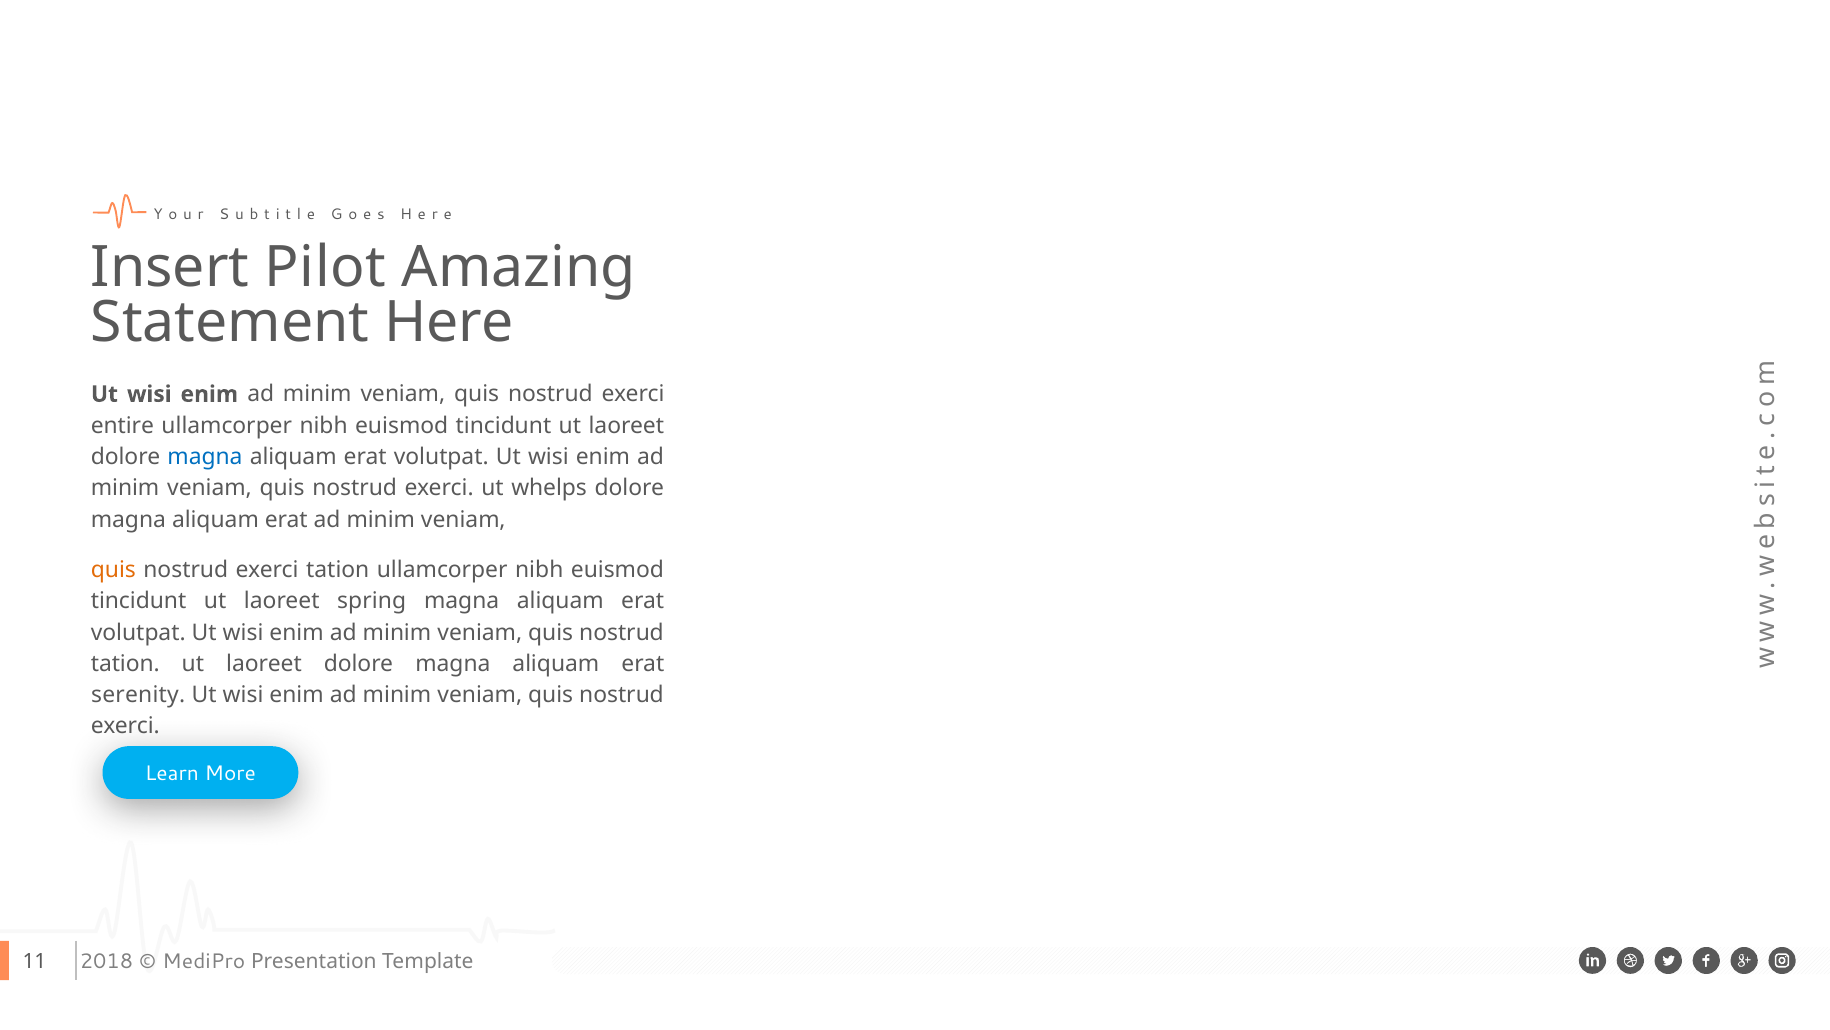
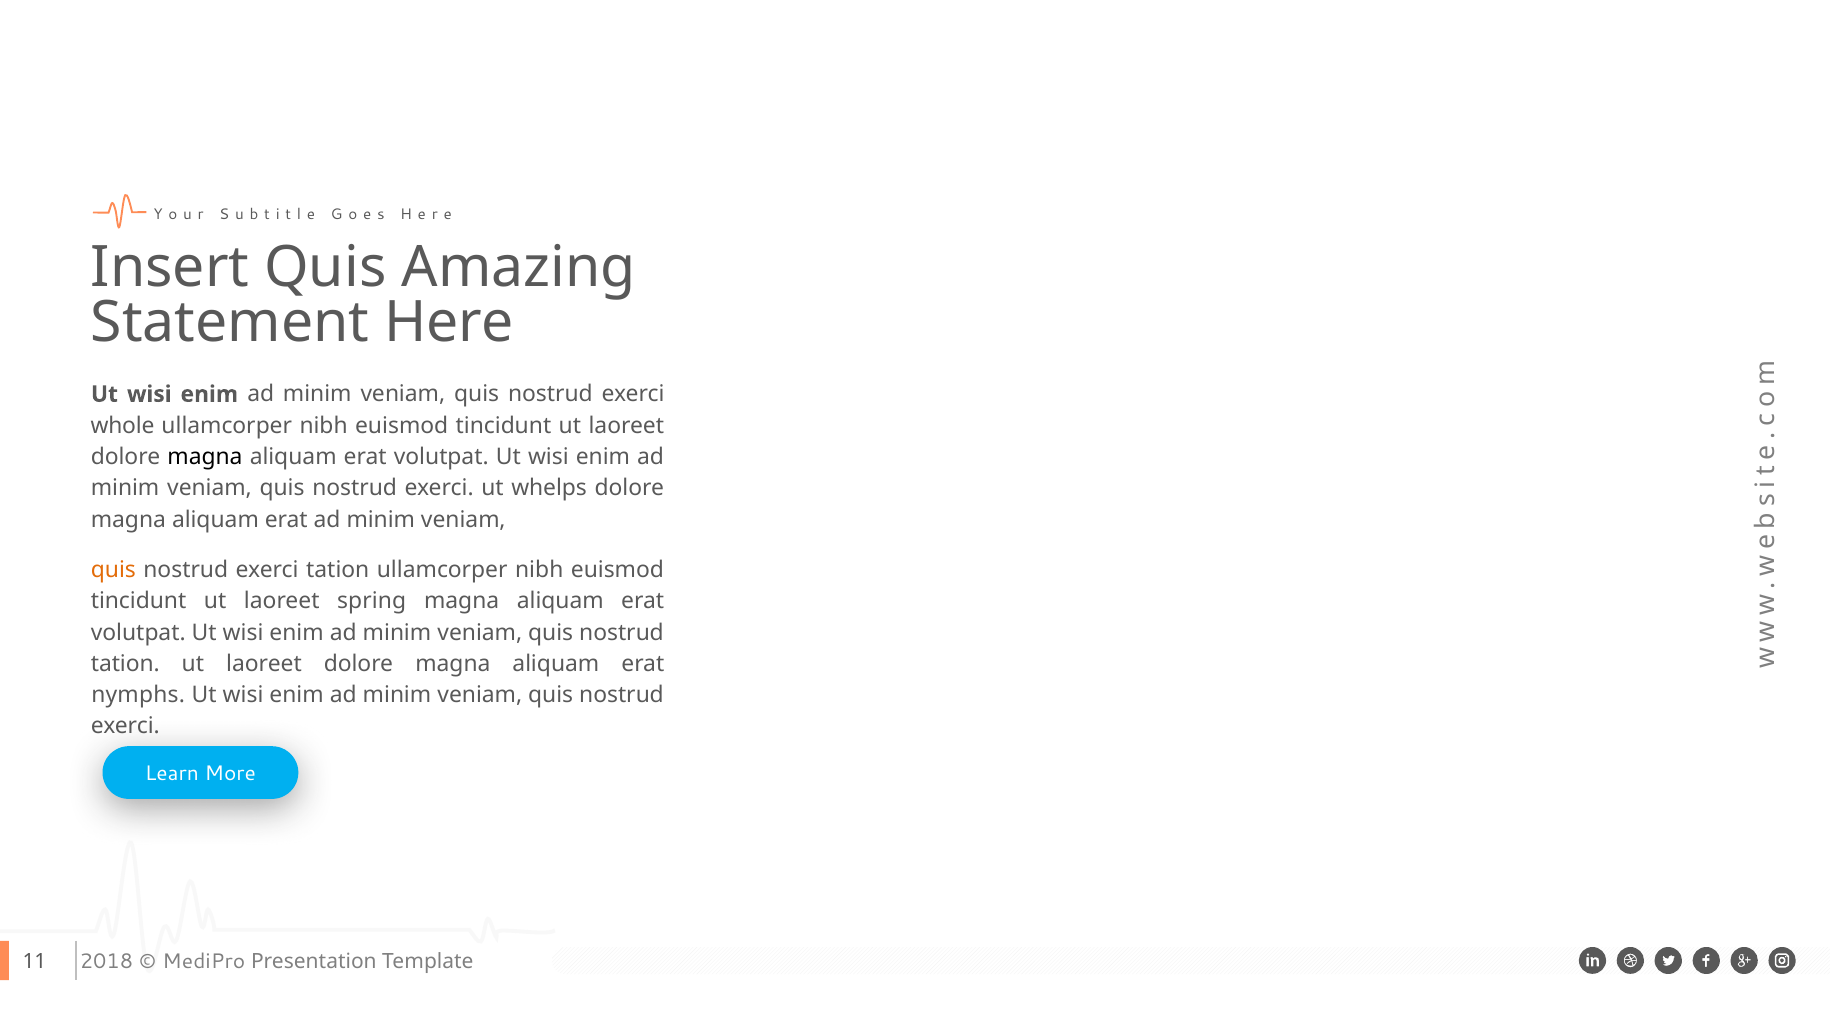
Insert Pilot: Pilot -> Quis
entire: entire -> whole
magna at (205, 457) colour: blue -> black
serenity: serenity -> nymphs
